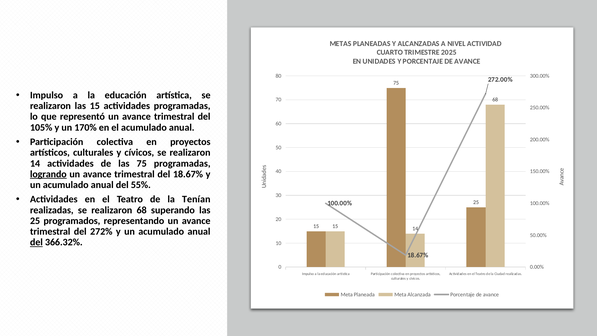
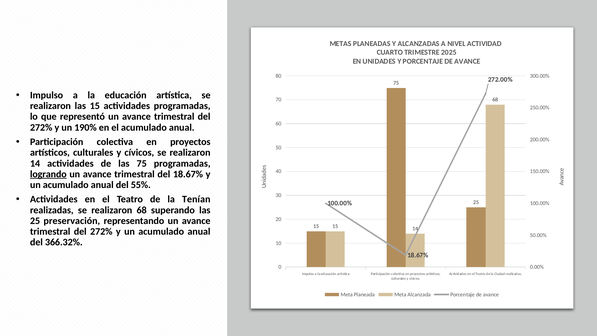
105% at (41, 127): 105% -> 272%
170%: 170% -> 190%
programados: programados -> preservación
del at (36, 242) underline: present -> none
